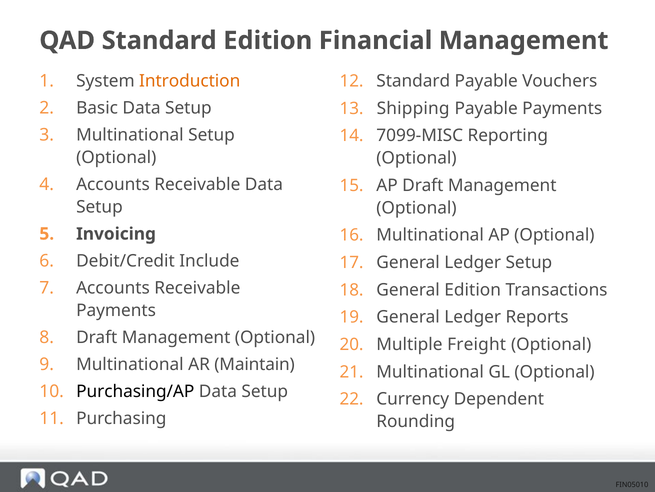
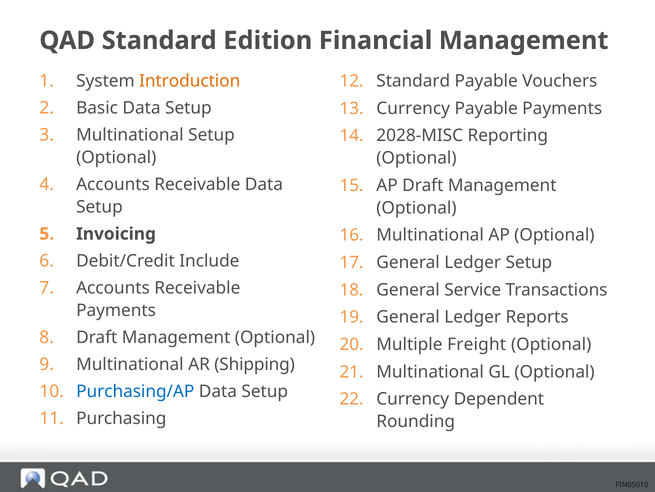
Shipping at (413, 108): Shipping -> Currency
7099-MISC: 7099-MISC -> 2028-MISC
General Edition: Edition -> Service
Maintain: Maintain -> Shipping
Purchasing/AP colour: black -> blue
